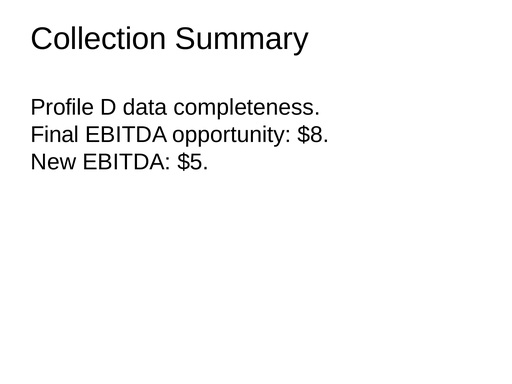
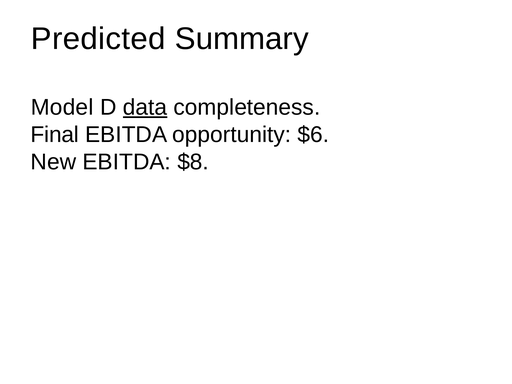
Collection: Collection -> Predicted
Profile: Profile -> Model
data underline: none -> present
$8: $8 -> $6
$5: $5 -> $8
